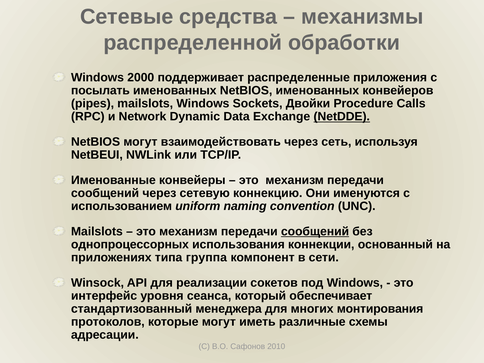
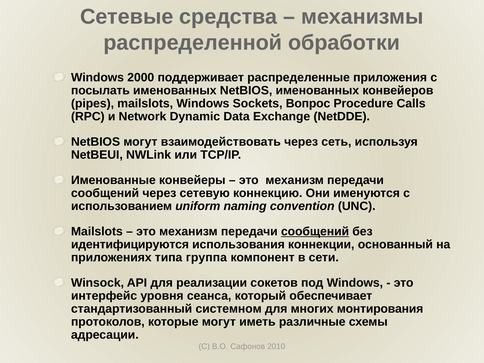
Двойки: Двойки -> Вопрос
NetDDE underline: present -> none
однопроцессорных: однопроцессорных -> идентифицируются
менеджера: менеджера -> системном
